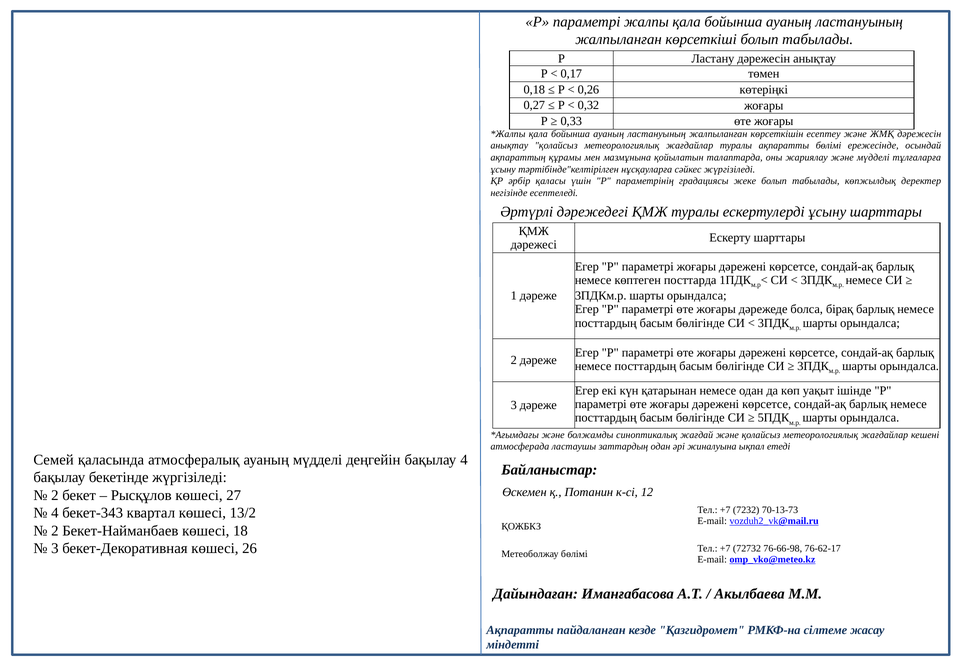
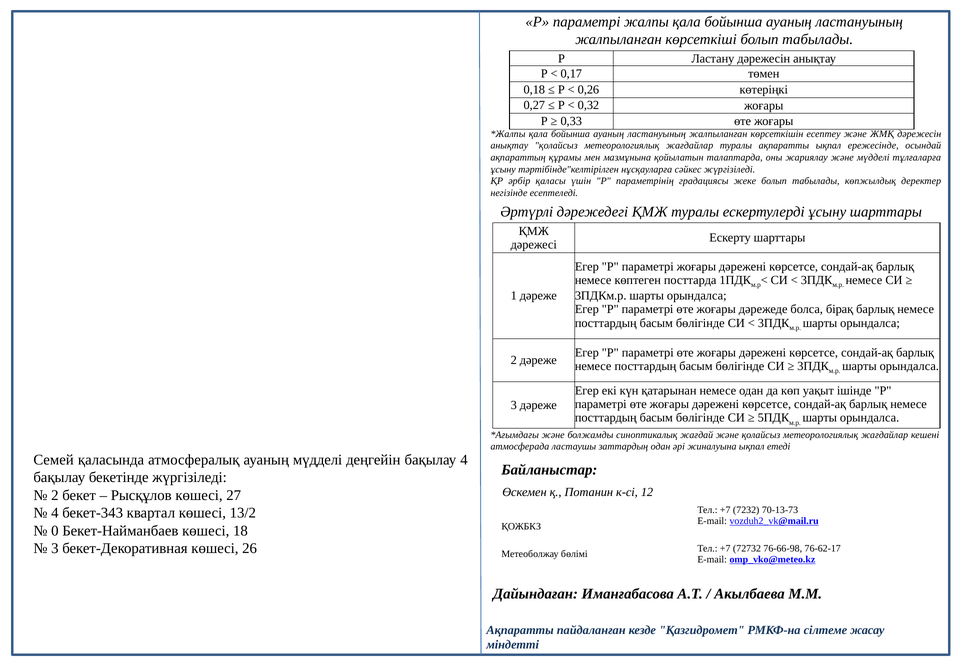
ақпаратты бөлімі: бөлімі -> ықпал
2 at (55, 531): 2 -> 0
